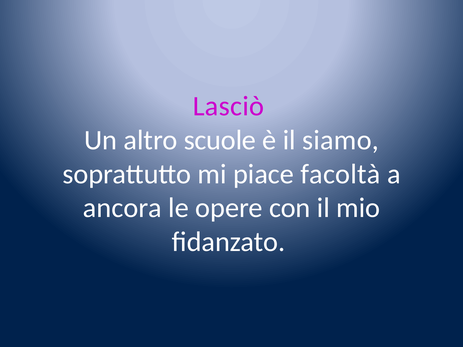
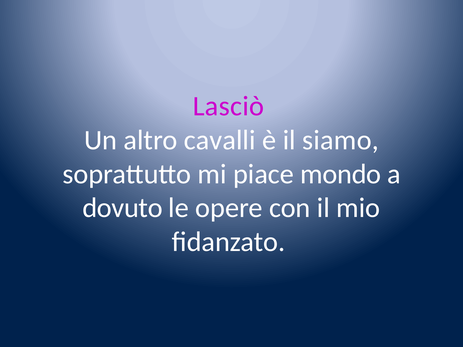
scuole: scuole -> cavalli
facoltà: facoltà -> mondo
ancora: ancora -> dovuto
